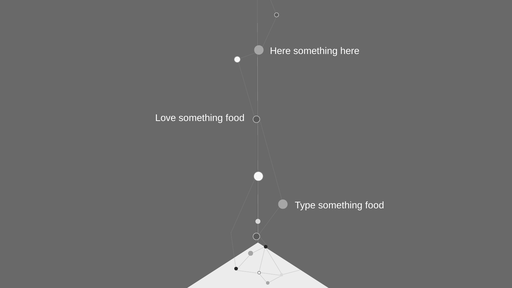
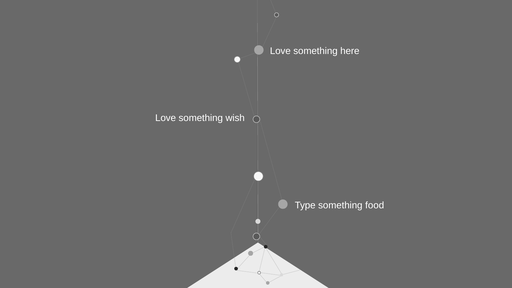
Here at (280, 51): Here -> Love
food at (235, 118): food -> wish
